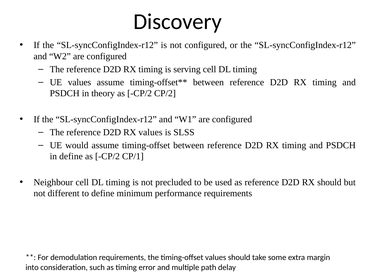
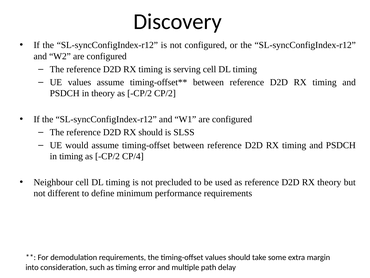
RX values: values -> should
in define: define -> timing
CP/1: CP/1 -> CP/4
RX should: should -> theory
